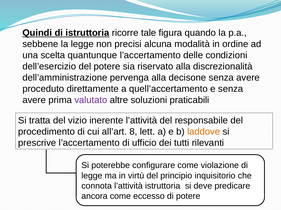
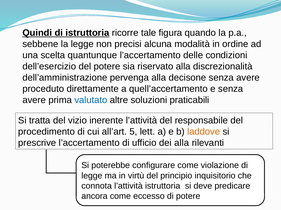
valutato colour: purple -> blue
8: 8 -> 5
dei tutti: tutti -> alla
